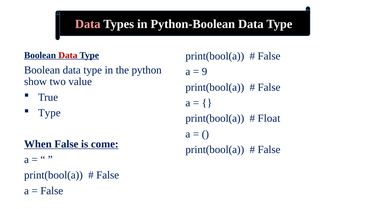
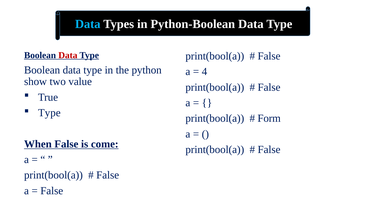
Data at (88, 24) colour: pink -> light blue
9: 9 -> 4
Float: Float -> Form
